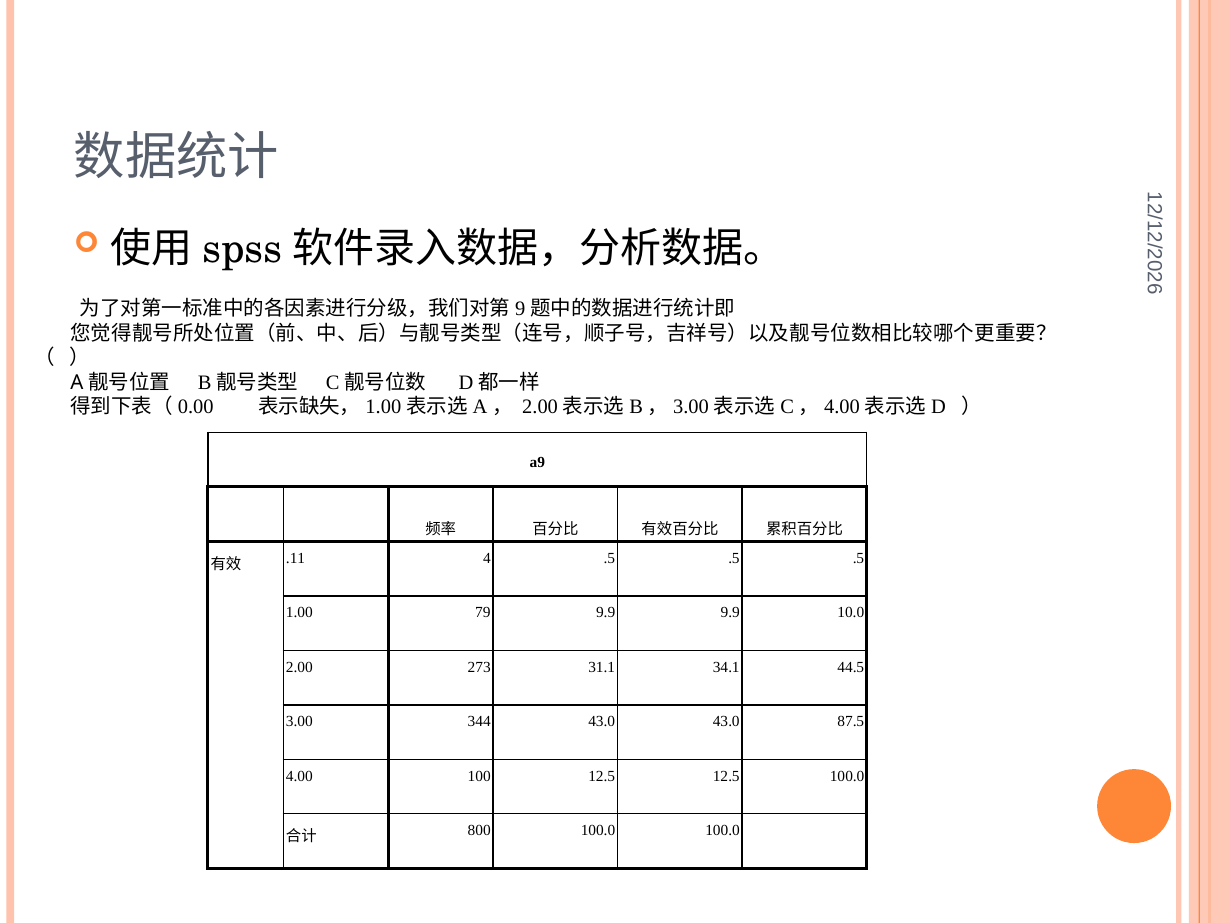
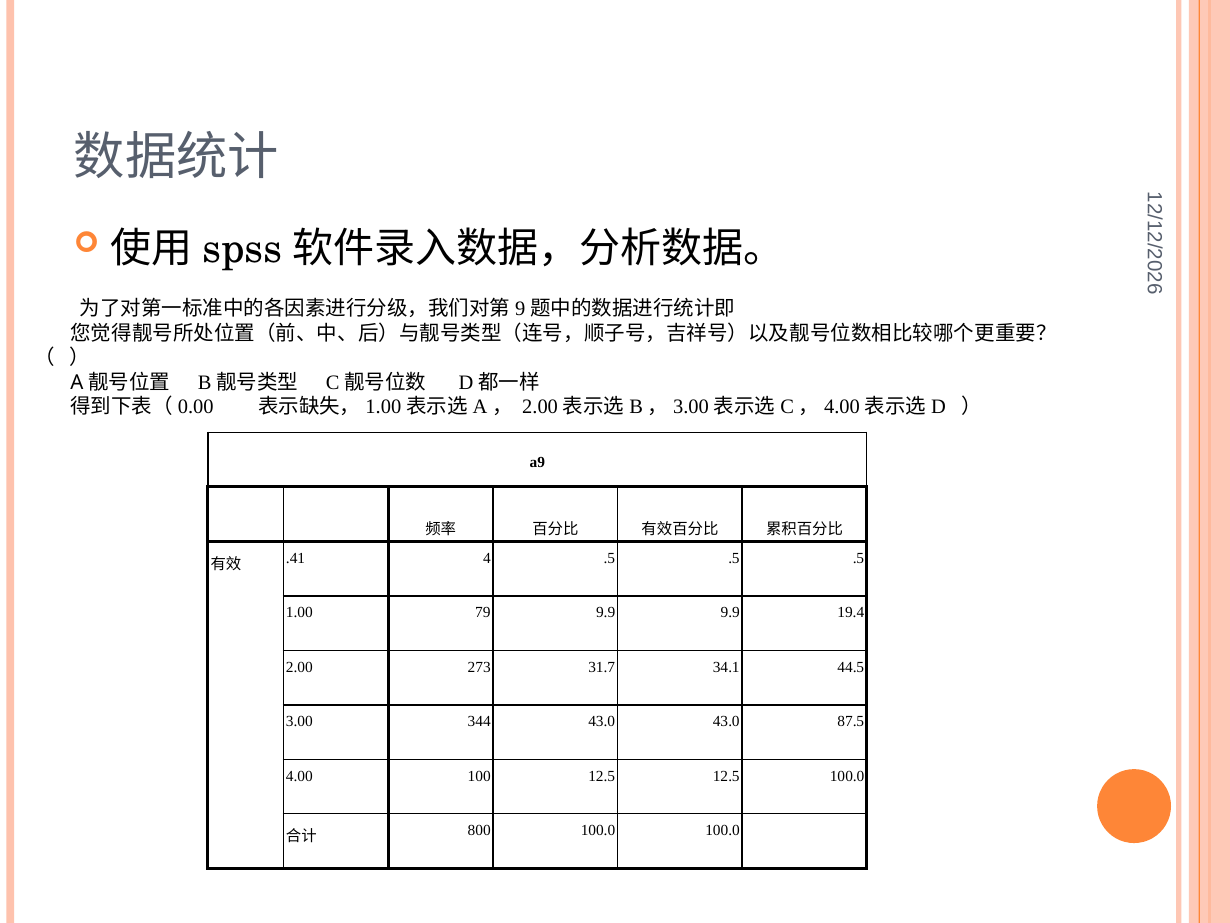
.11: .11 -> .41
10.0: 10.0 -> 19.4
31.1: 31.1 -> 31.7
